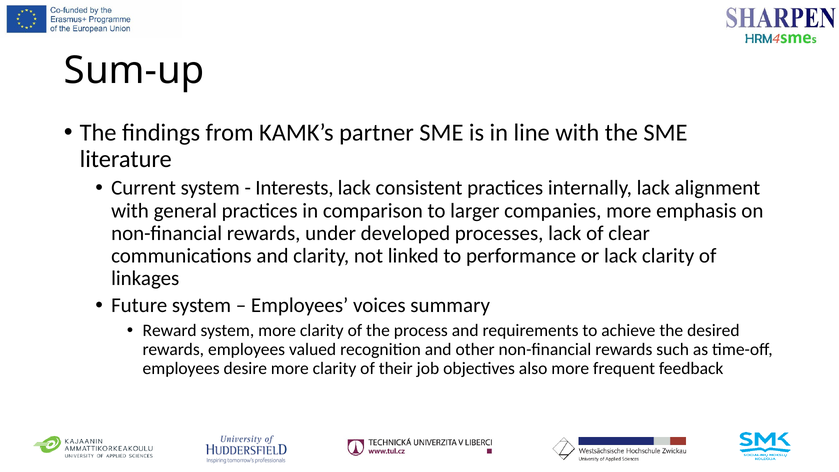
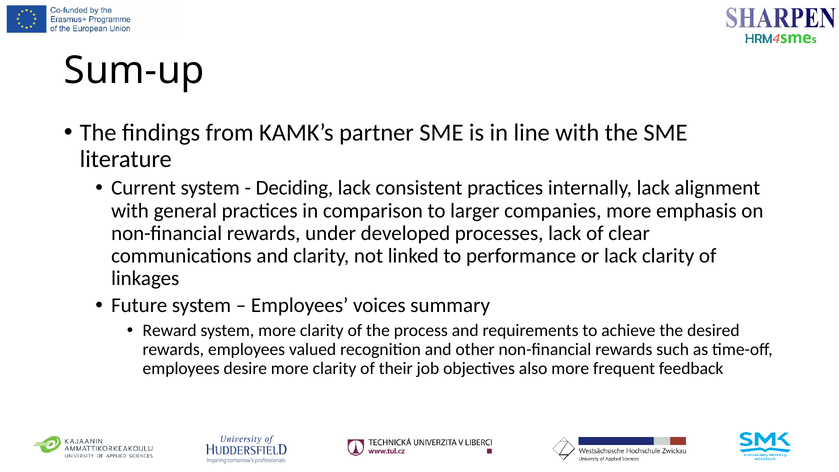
Interests: Interests -> Deciding
